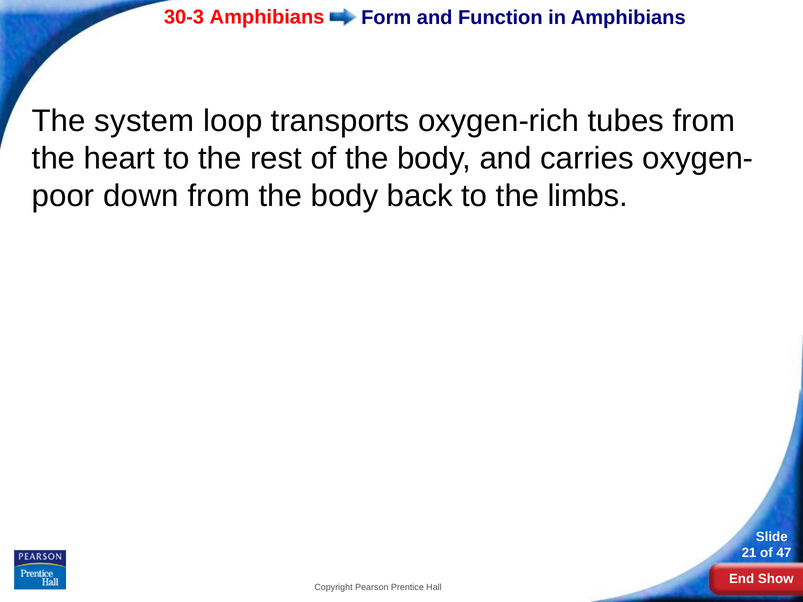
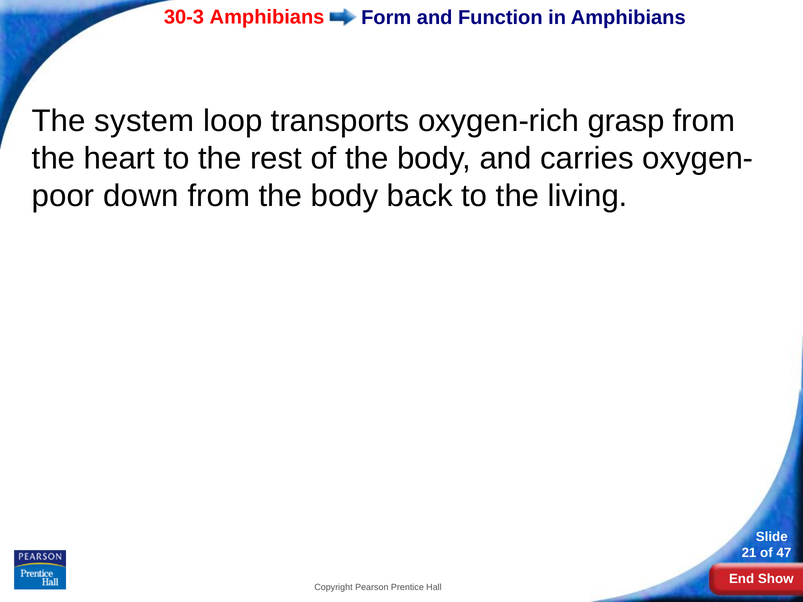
tubes: tubes -> grasp
limbs: limbs -> living
